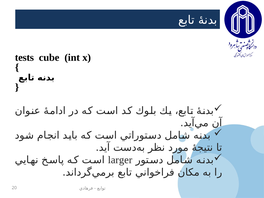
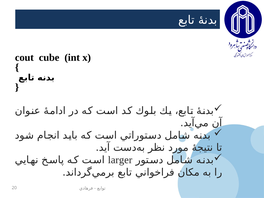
tests: tests -> cout
